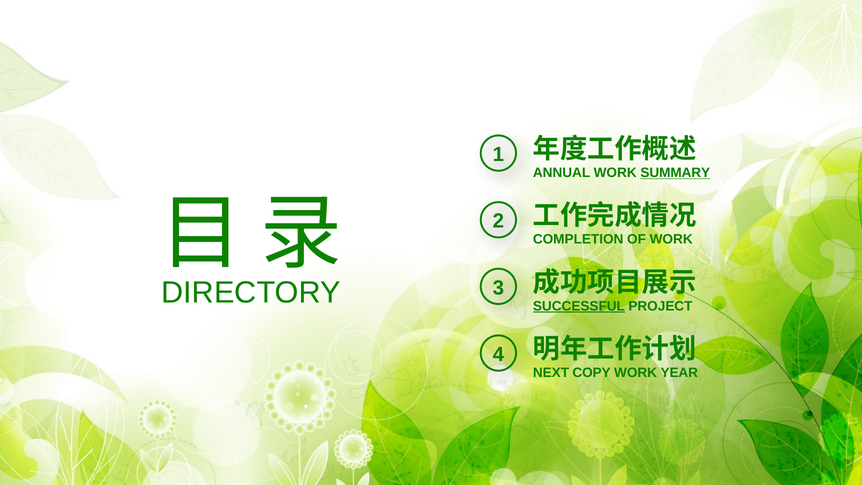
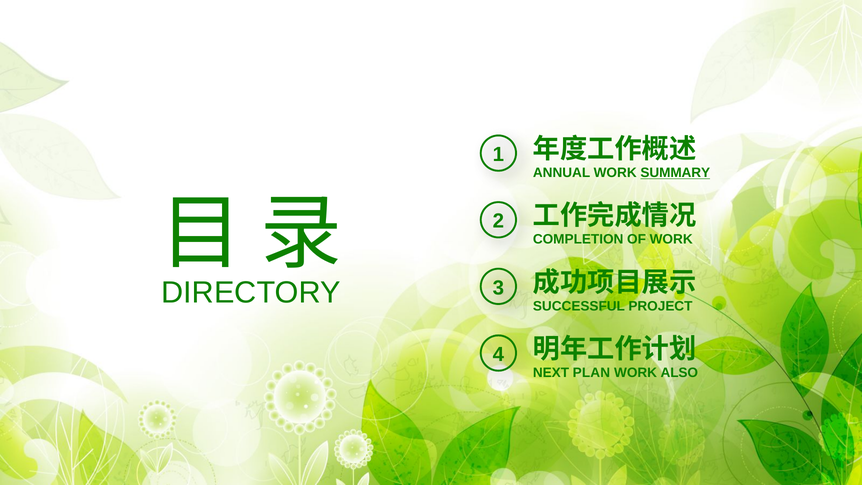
SUCCESSFUL underline: present -> none
COPY: COPY -> PLAN
YEAR: YEAR -> ALSO
